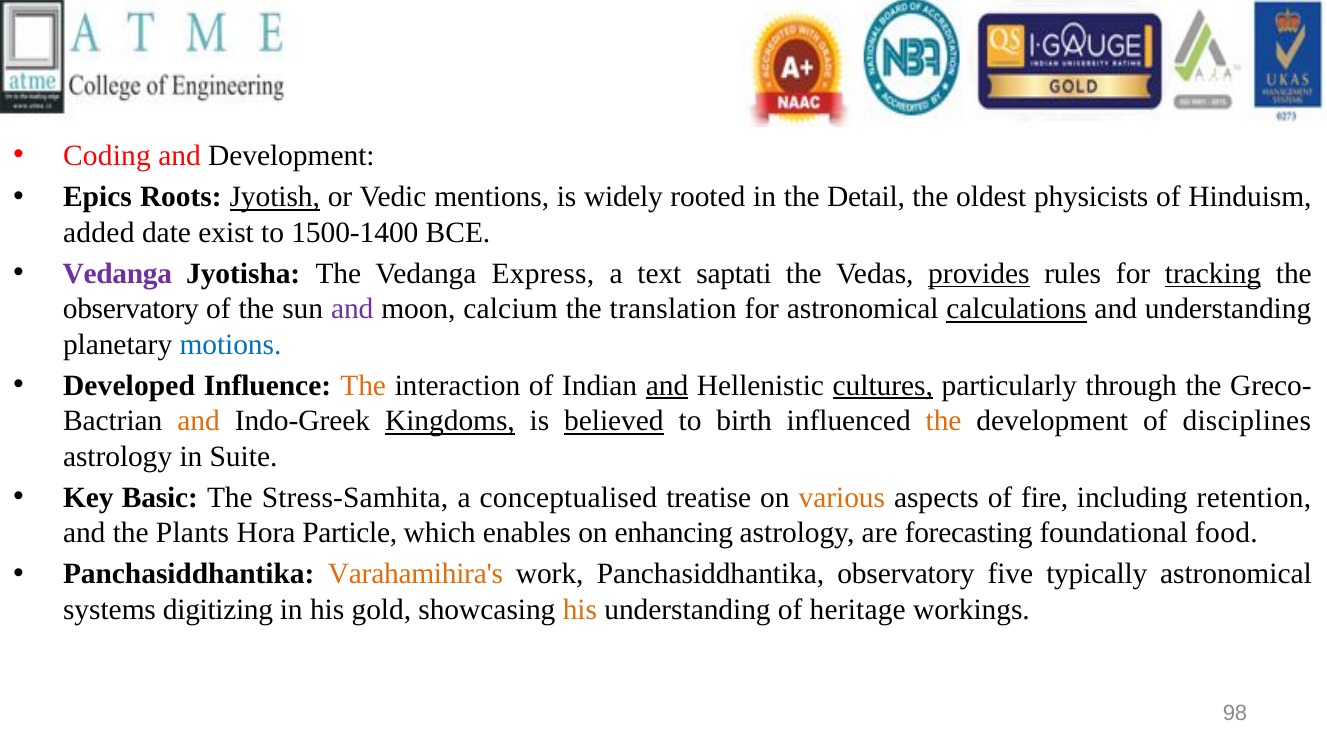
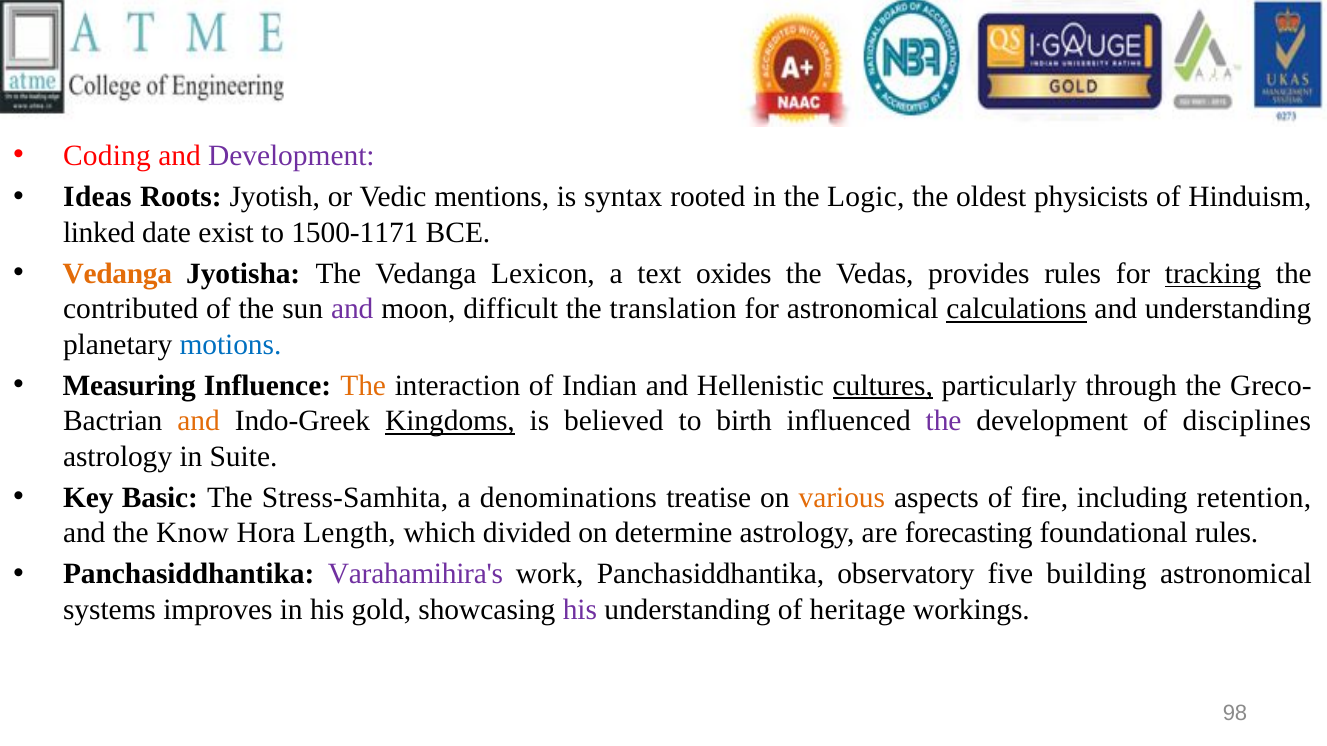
Development at (291, 156) colour: black -> purple
Epics: Epics -> Ideas
Jyotish underline: present -> none
widely: widely -> syntax
Detail: Detail -> Logic
added: added -> linked
1500-1400: 1500-1400 -> 1500-1171
Vedanga at (117, 274) colour: purple -> orange
Express: Express -> Lexicon
saptati: saptati -> oxides
provides underline: present -> none
observatory at (131, 309): observatory -> contributed
calcium: calcium -> difficult
Developed: Developed -> Measuring
and at (667, 386) underline: present -> none
believed underline: present -> none
the at (944, 421) colour: orange -> purple
conceptualised: conceptualised -> denominations
Plants: Plants -> Know
Particle: Particle -> Length
enables: enables -> divided
enhancing: enhancing -> determine
foundational food: food -> rules
Varahamihira's colour: orange -> purple
typically: typically -> building
digitizing: digitizing -> improves
his at (580, 610) colour: orange -> purple
